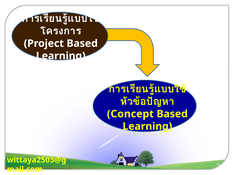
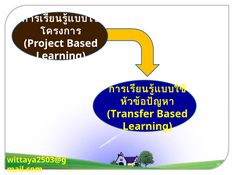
Concept: Concept -> Transfer
